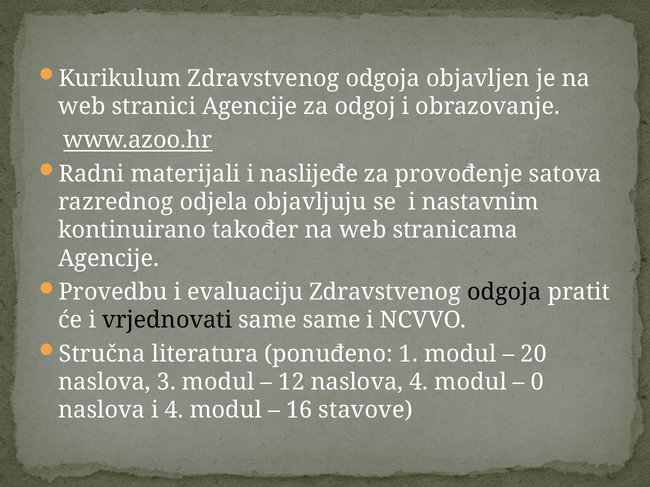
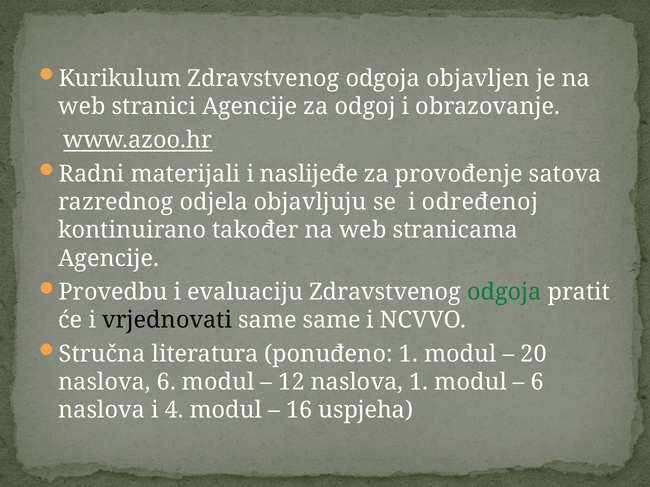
nastavnim: nastavnim -> određenoj
odgoja at (505, 292) colour: black -> green
naslova 3: 3 -> 6
naslova 4: 4 -> 1
0 at (537, 382): 0 -> 6
stavove: stavove -> uspjeha
